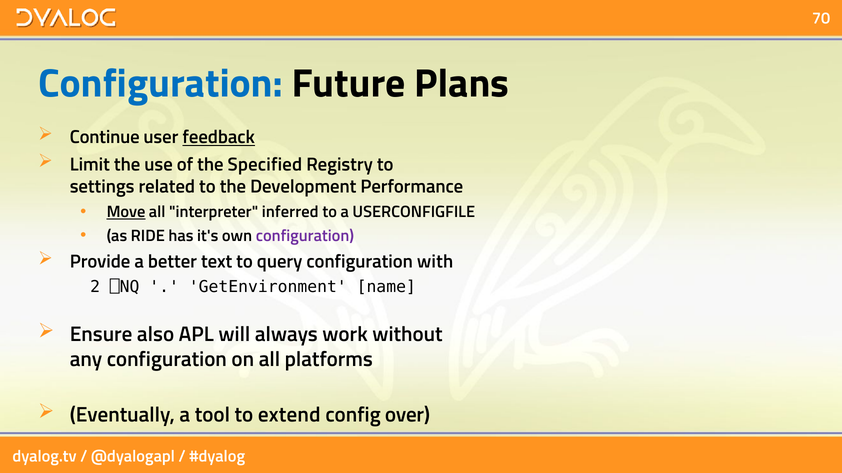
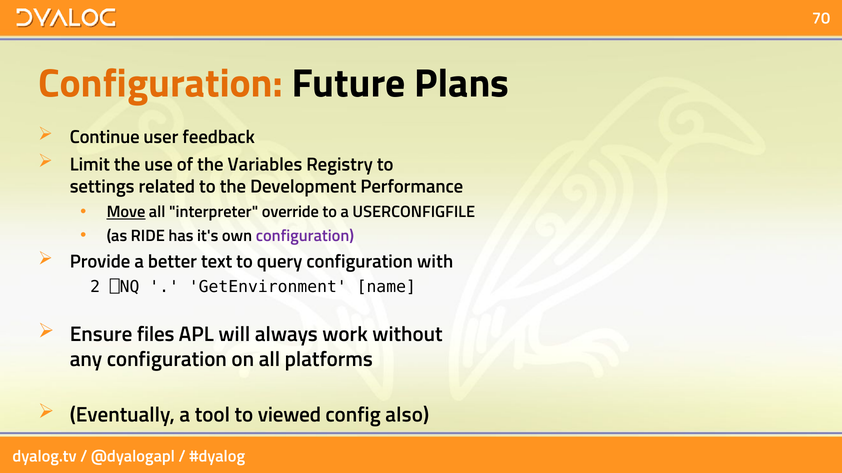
Configuration at (161, 84) colour: blue -> orange
feedback underline: present -> none
Specified: Specified -> Variables
inferred: inferred -> override
also: also -> files
extend: extend -> viewed
over: over -> also
